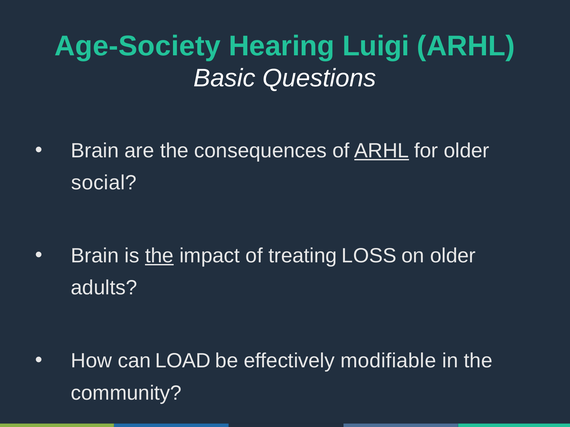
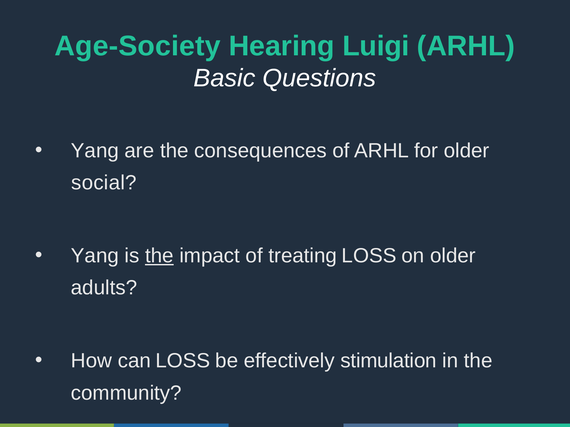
Brain at (95, 151): Brain -> Yang
ARHL at (382, 151) underline: present -> none
Brain at (95, 256): Brain -> Yang
can LOAD: LOAD -> LOSS
modifiable: modifiable -> stimulation
